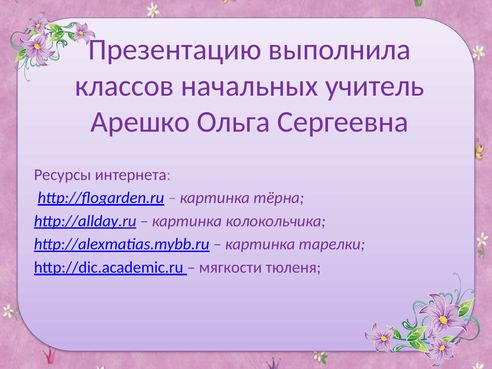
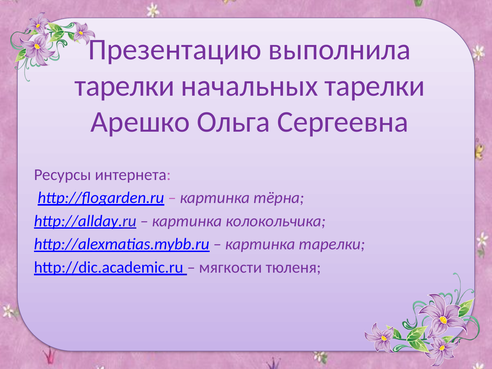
классов at (124, 86): классов -> тарелки
начальных учитель: учитель -> тарелки
